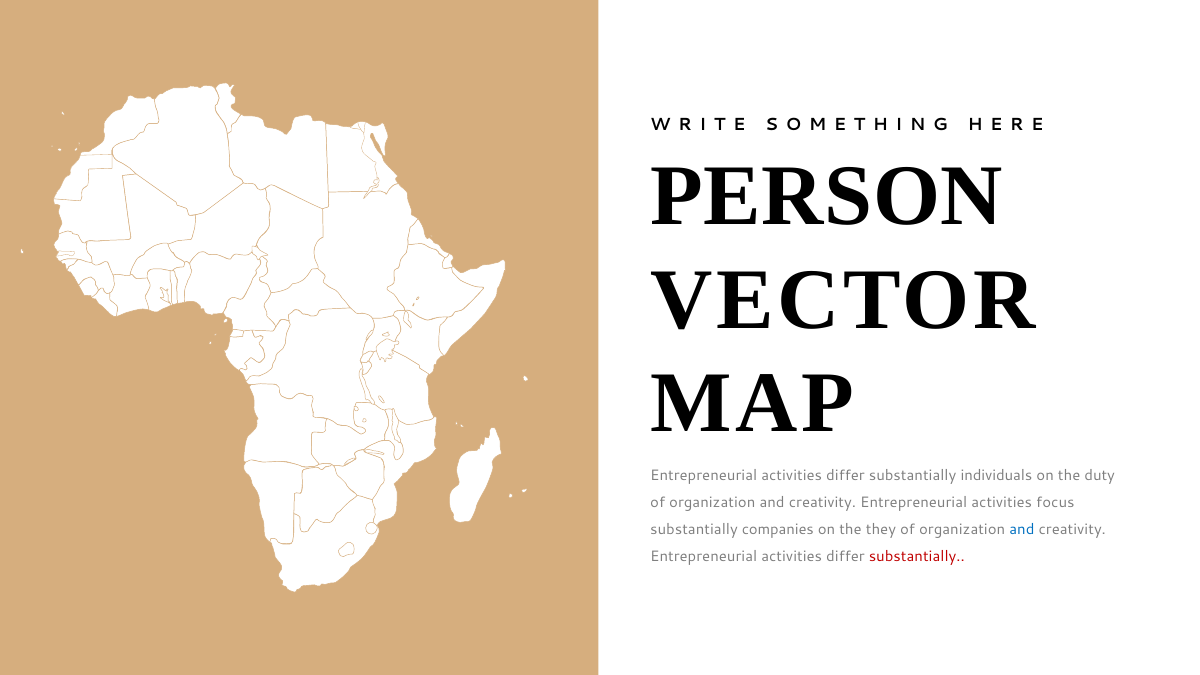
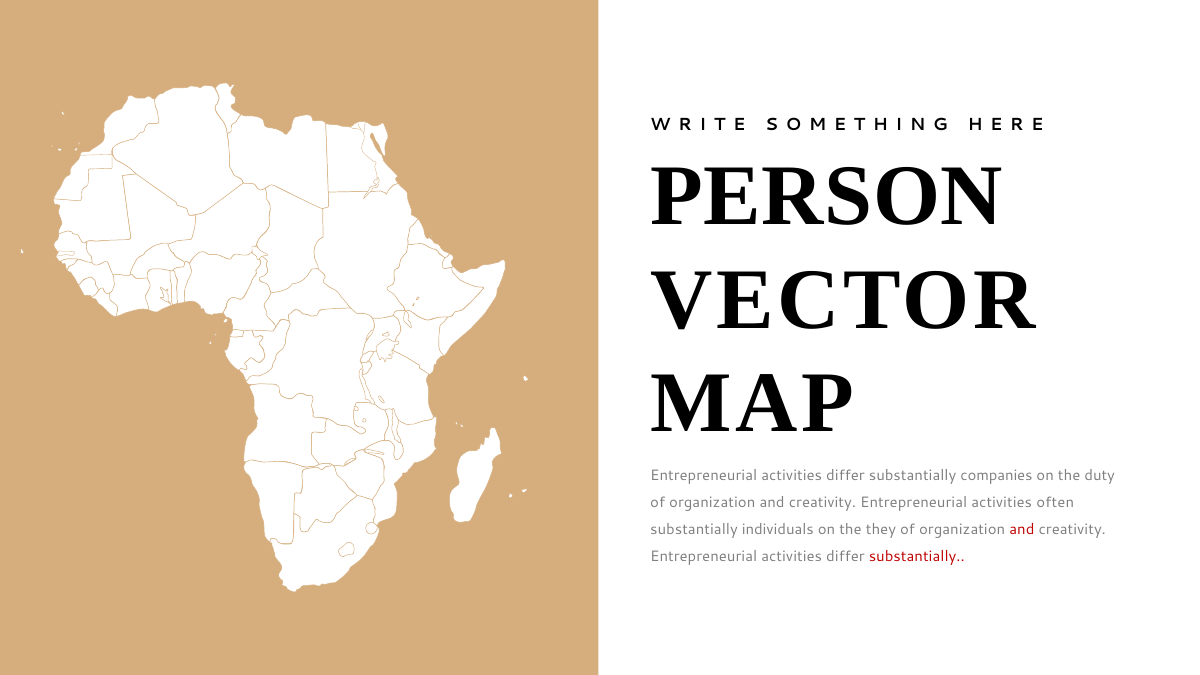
individuals: individuals -> companies
focus: focus -> often
companies: companies -> individuals
and at (1022, 530) colour: blue -> red
